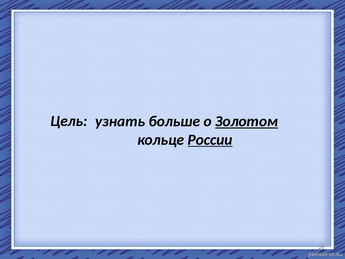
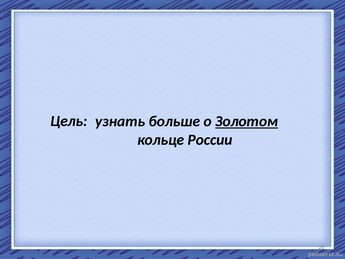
России underline: present -> none
